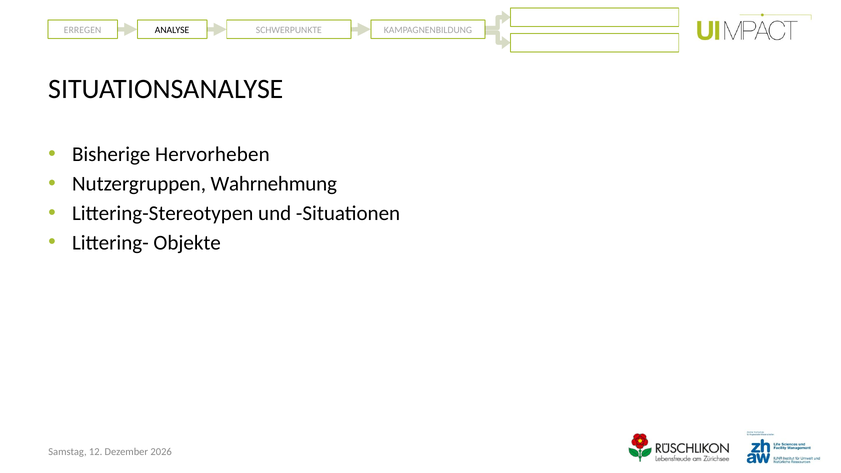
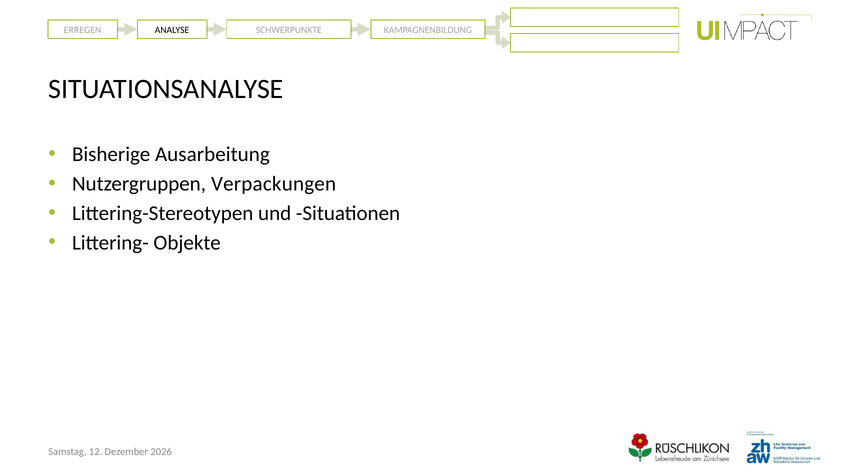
Hervorheben: Hervorheben -> Ausarbeitung
Wahrnehmung: Wahrnehmung -> Verpackungen
